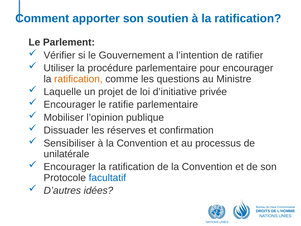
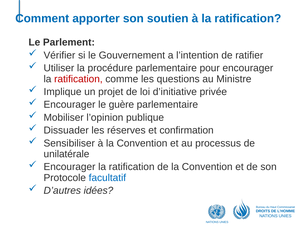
ratification at (78, 79) colour: orange -> red
Laquelle: Laquelle -> Implique
ratifie: ratifie -> guère
